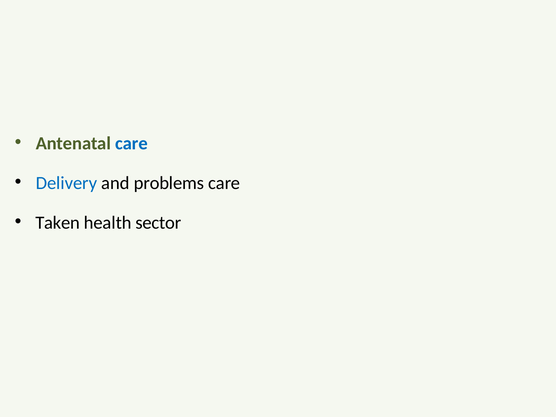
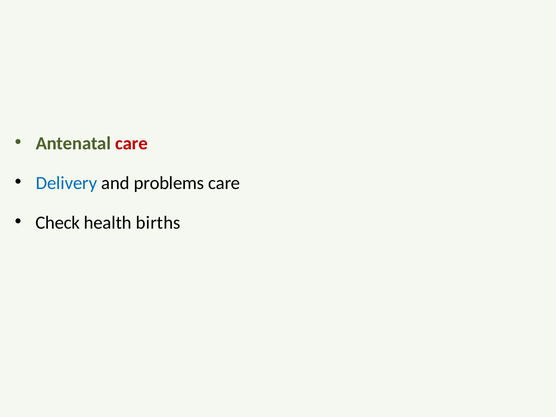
care at (131, 143) colour: blue -> red
Taken: Taken -> Check
sector: sector -> births
